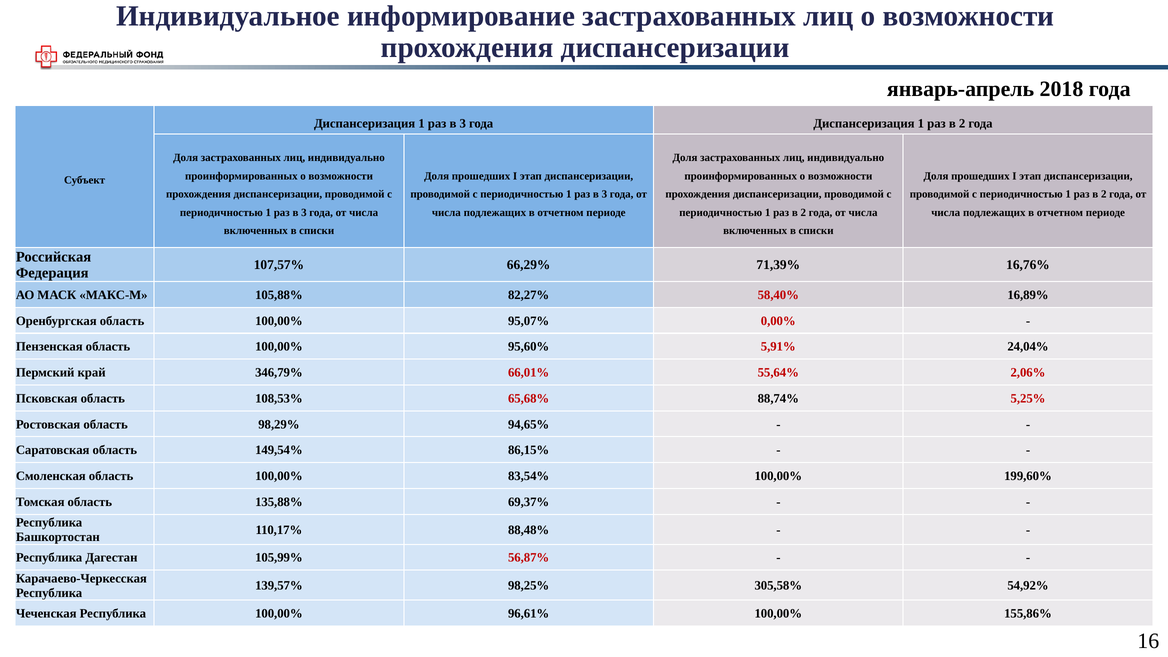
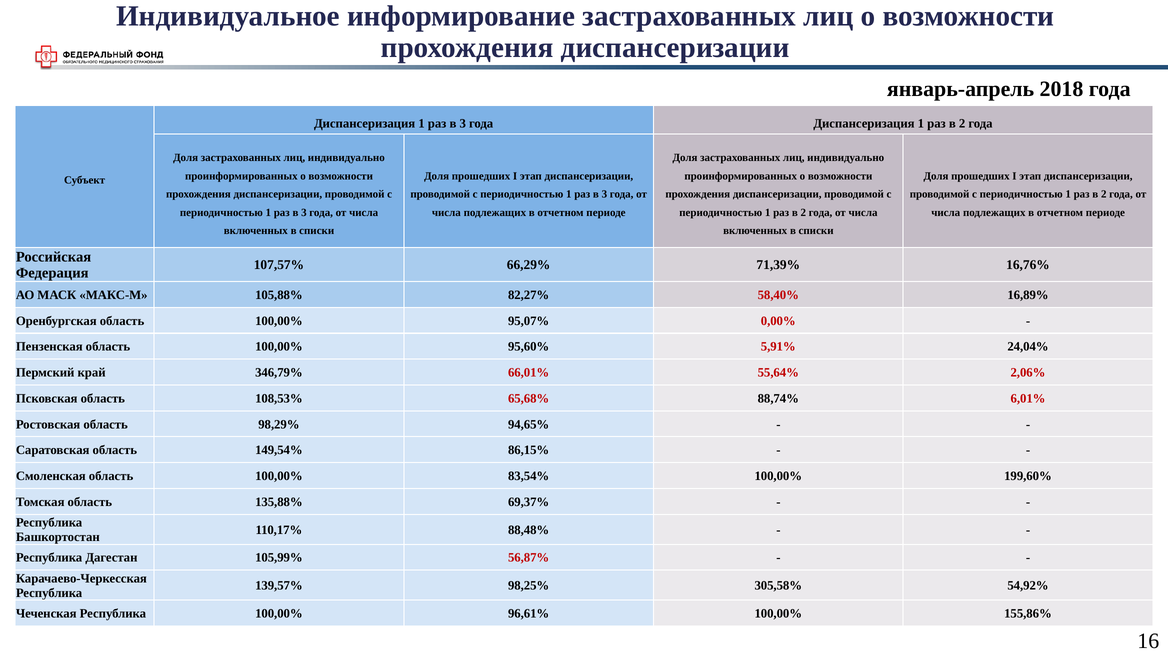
5,25%: 5,25% -> 6,01%
